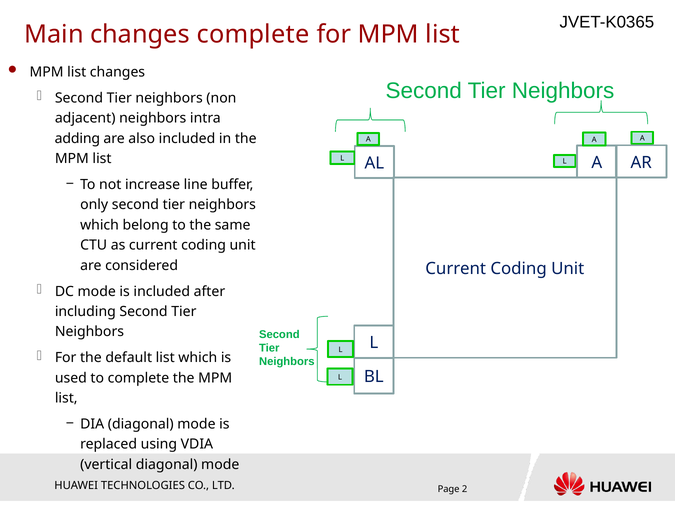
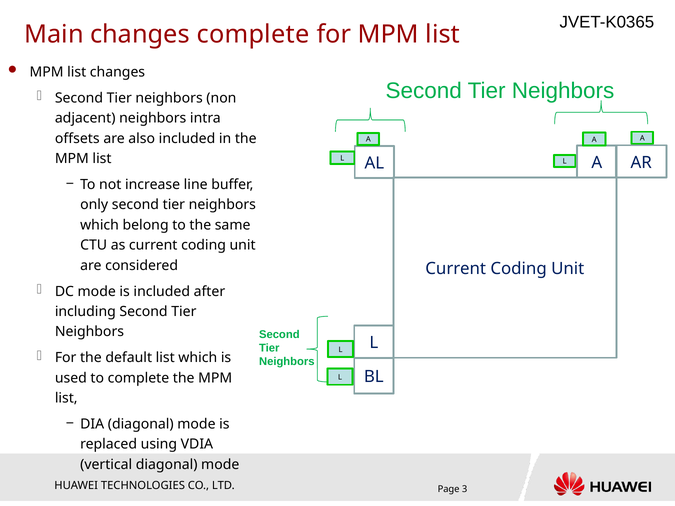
adding: adding -> offsets
2: 2 -> 3
